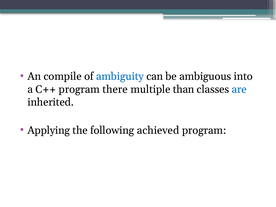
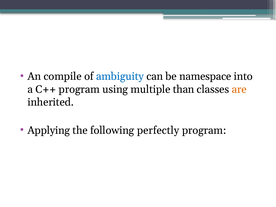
ambiguous: ambiguous -> namespace
there: there -> using
are colour: blue -> orange
achieved: achieved -> perfectly
